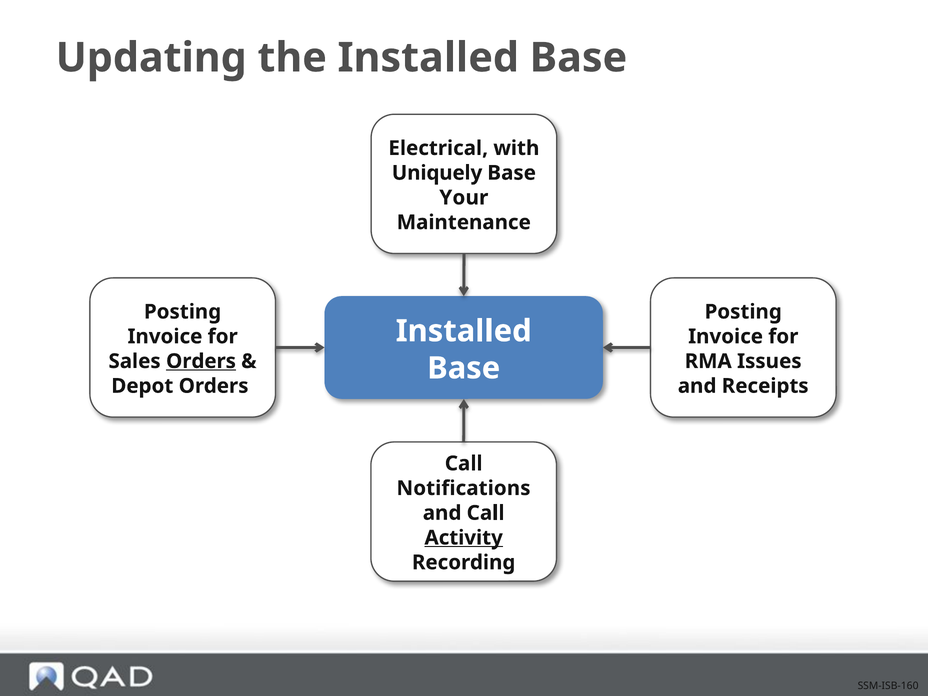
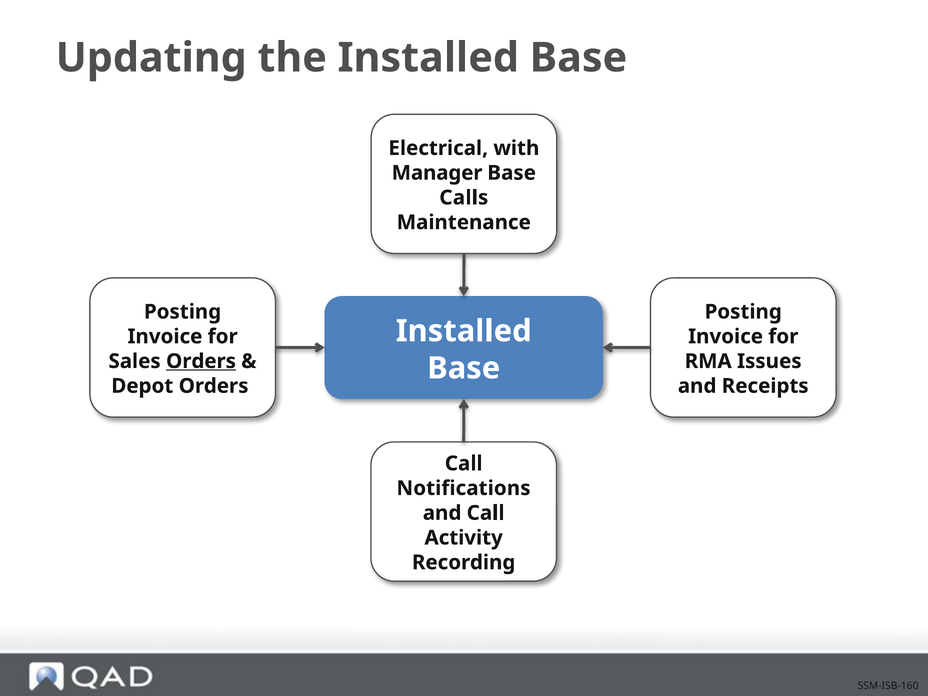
Uniquely: Uniquely -> Manager
Your: Your -> Calls
Activity underline: present -> none
